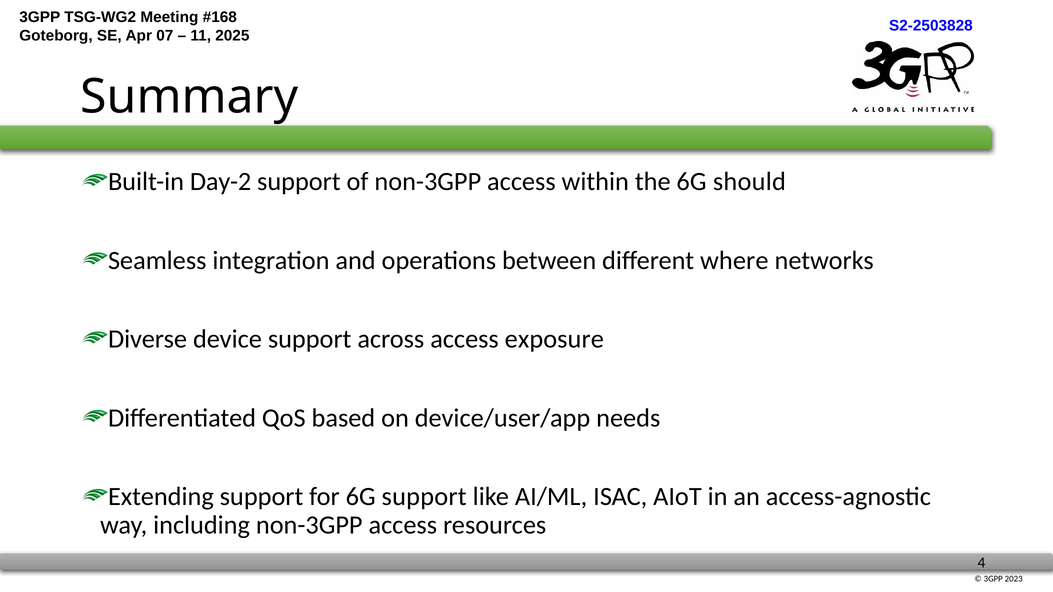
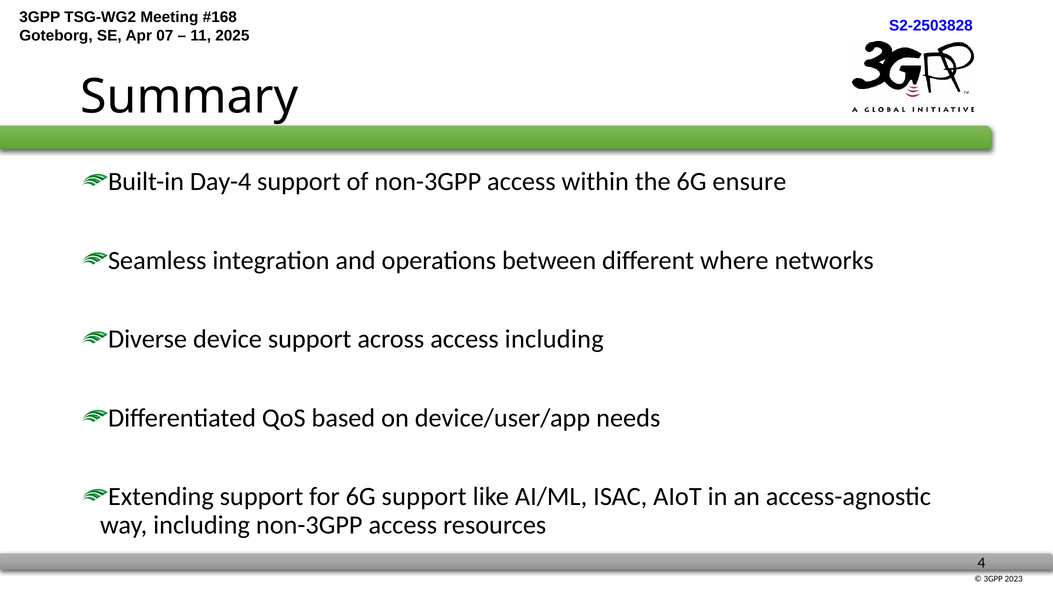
Day-2: Day-2 -> Day-4
should: should -> ensure
access exposure: exposure -> including
